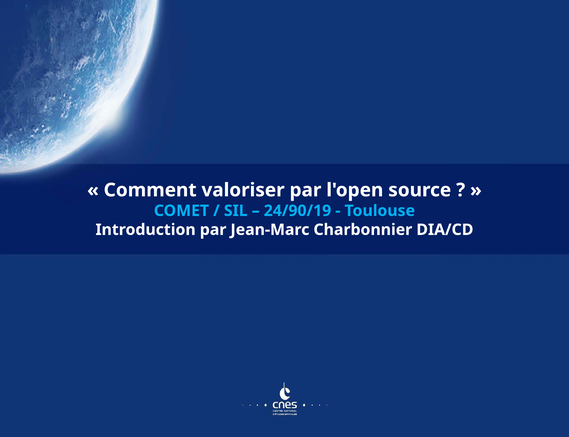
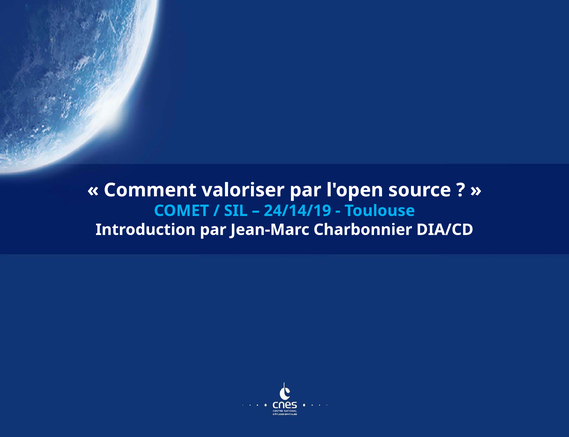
24/90/19: 24/90/19 -> 24/14/19
